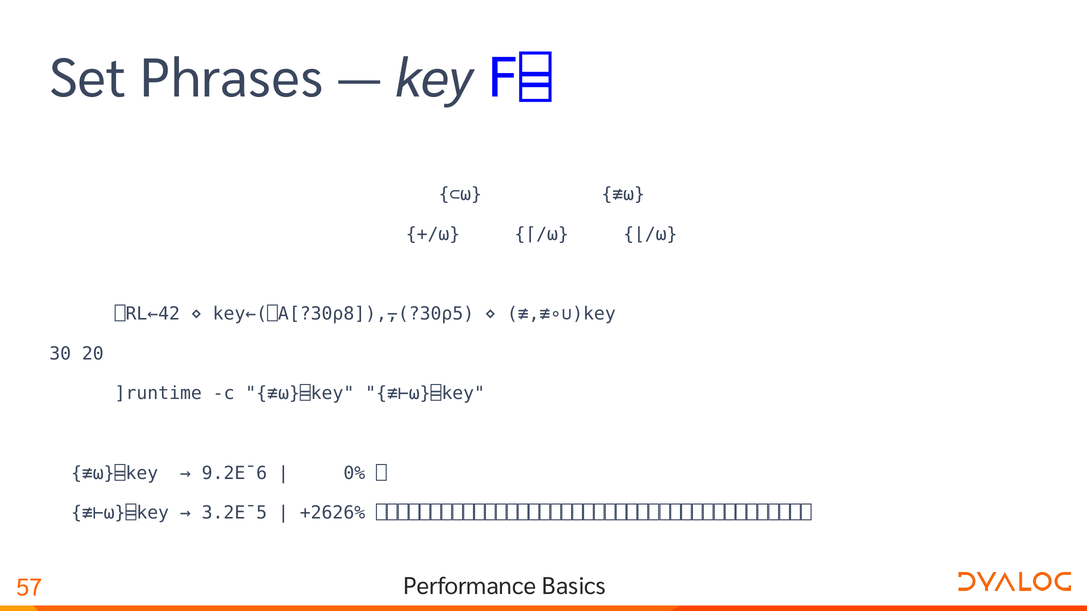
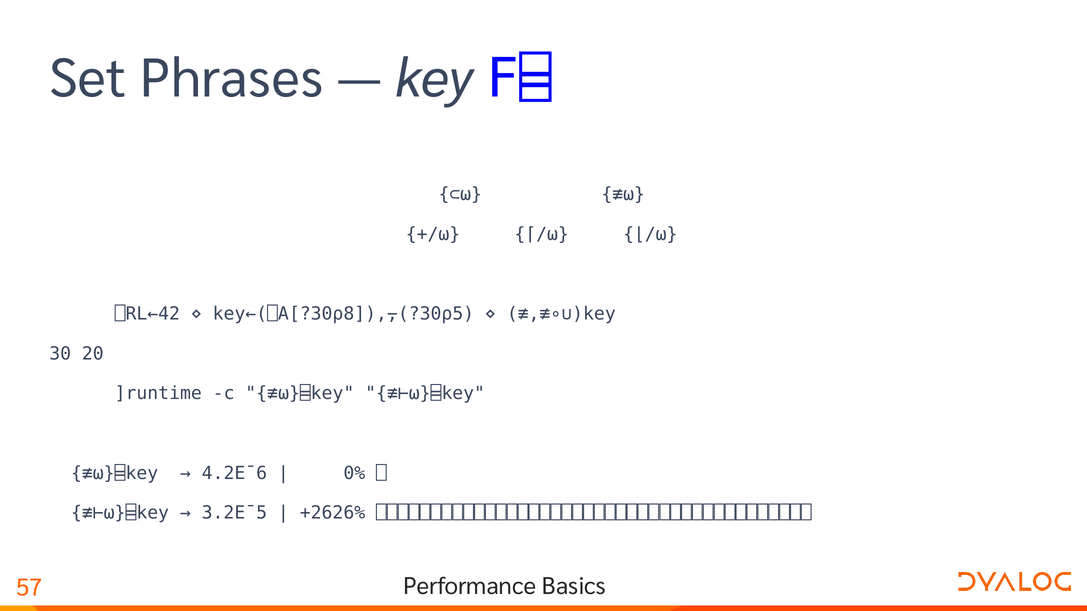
9.2E¯6: 9.2E¯6 -> 4.2E¯6
